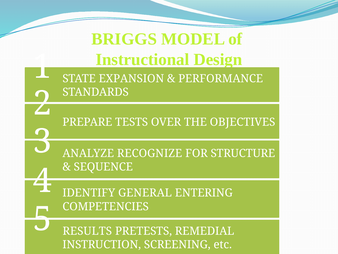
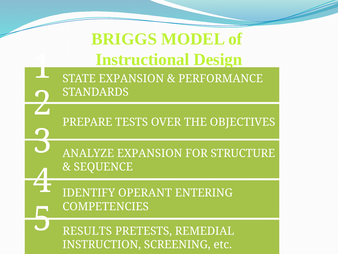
ANALYZE RECOGNIZE: RECOGNIZE -> EXPANSION
GENERAL: GENERAL -> OPERANT
